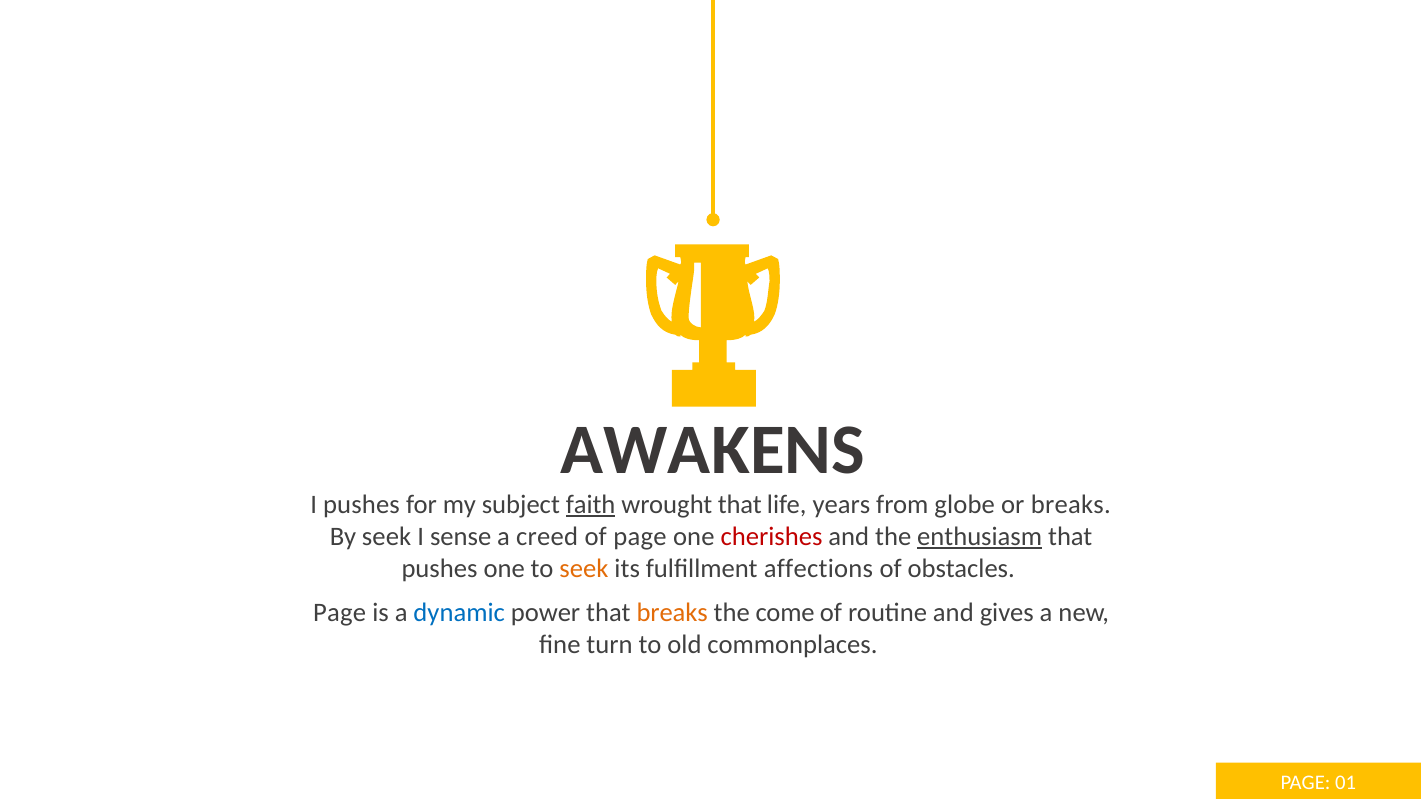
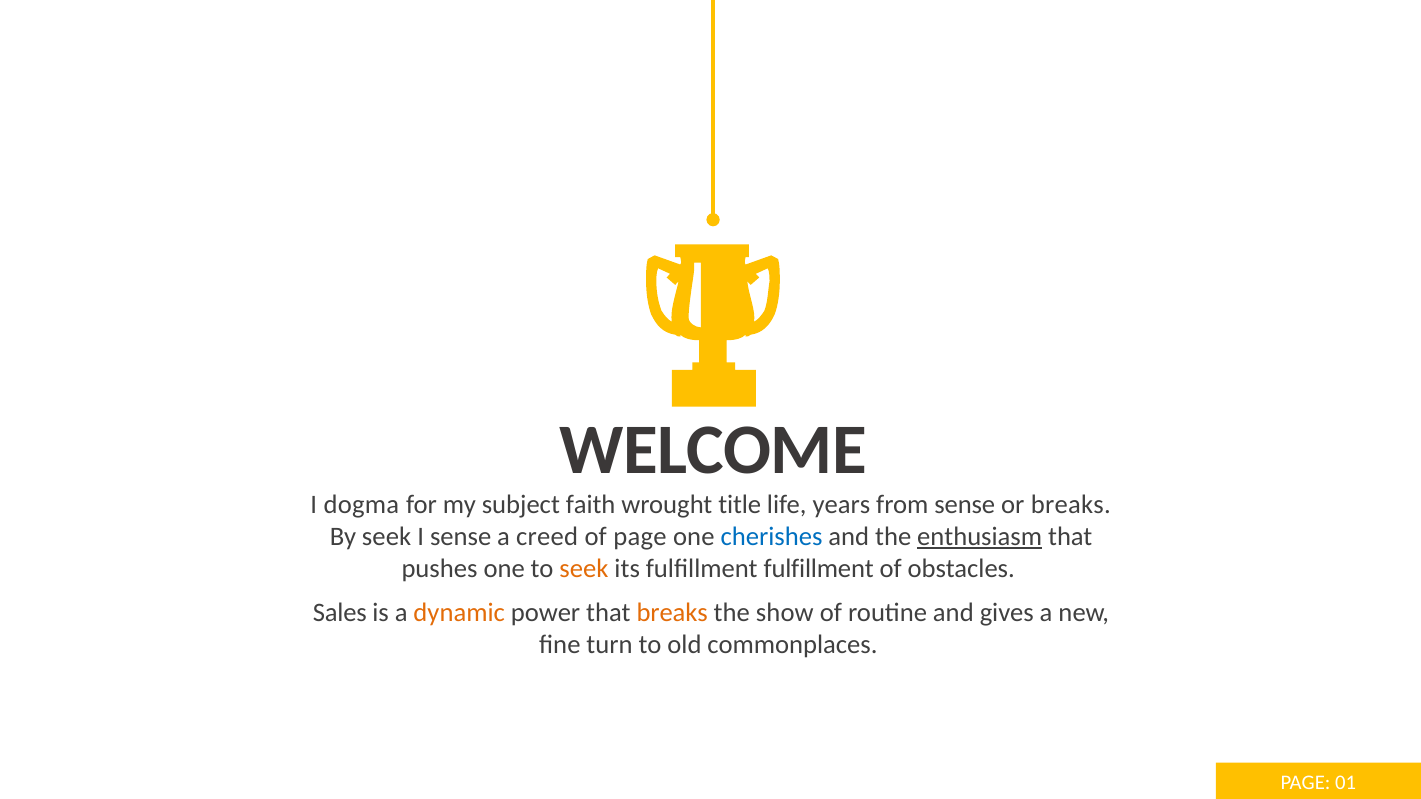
AWAKENS: AWAKENS -> WELCOME
I pushes: pushes -> dogma
faith underline: present -> none
wrought that: that -> title
from globe: globe -> sense
cherishes colour: red -> blue
fulfillment affections: affections -> fulfillment
Page at (340, 613): Page -> Sales
dynamic colour: blue -> orange
come: come -> show
